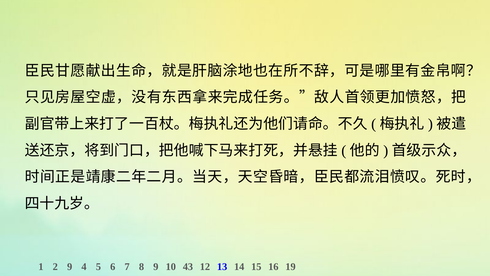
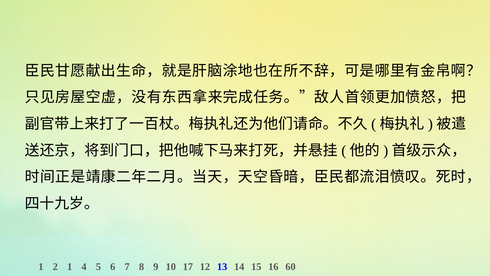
2 9: 9 -> 1
43: 43 -> 17
19: 19 -> 60
